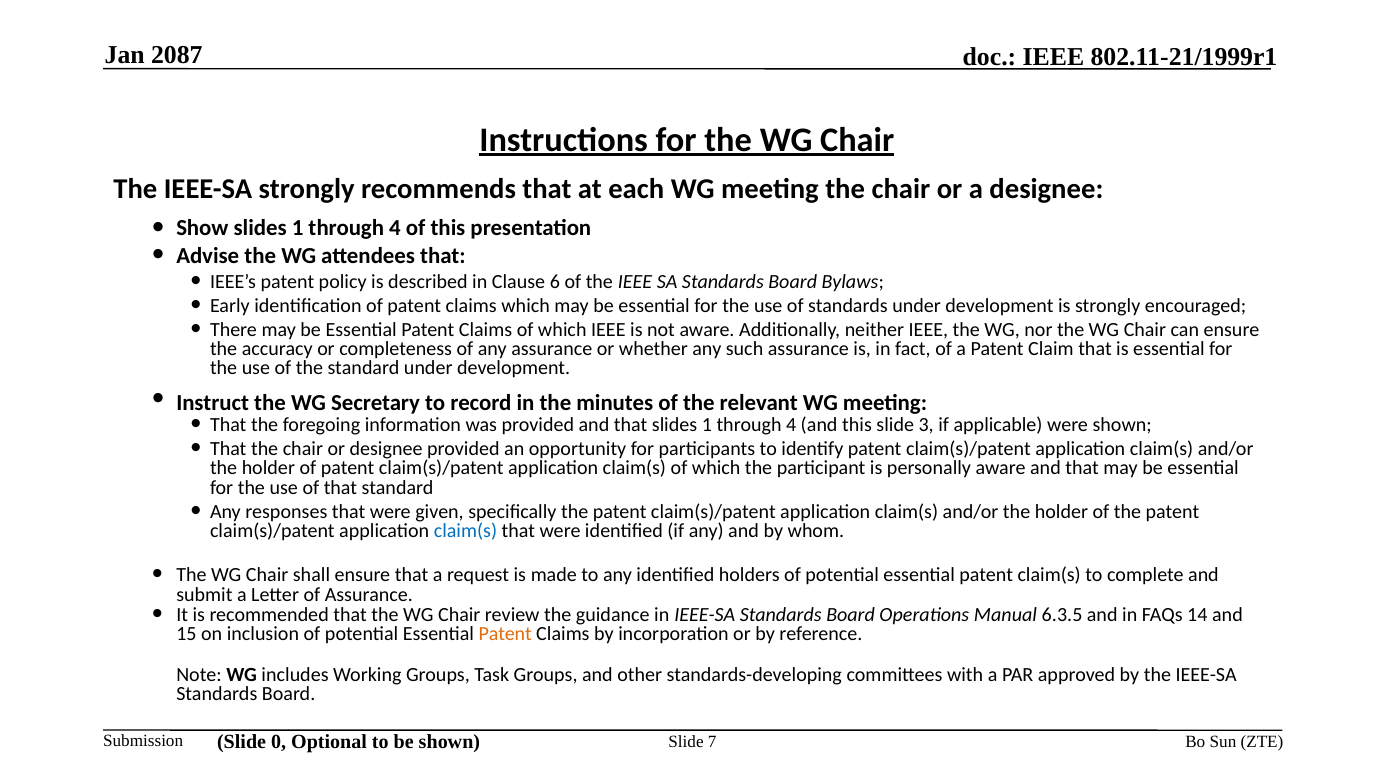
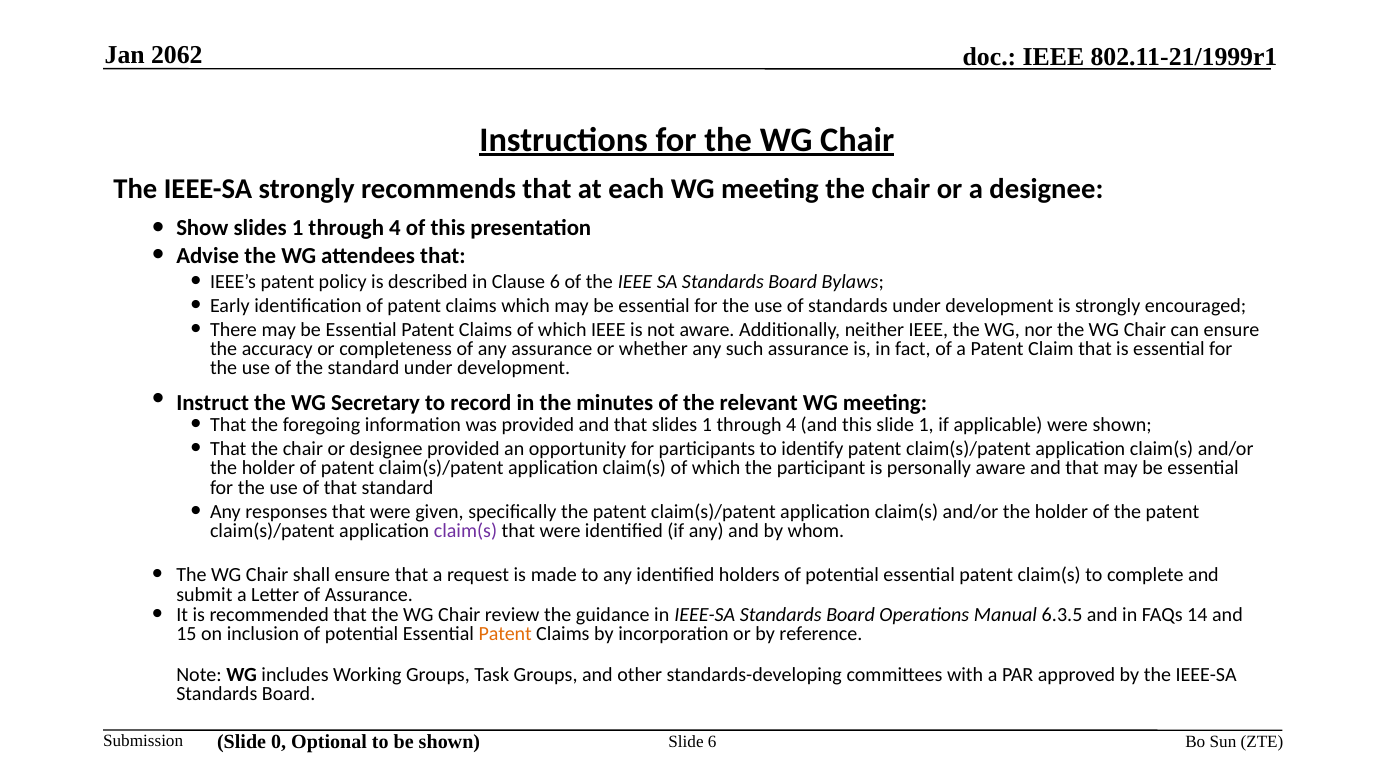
2087: 2087 -> 2062
slide 3: 3 -> 1
claim(s at (465, 531) colour: blue -> purple
Slide 7: 7 -> 6
